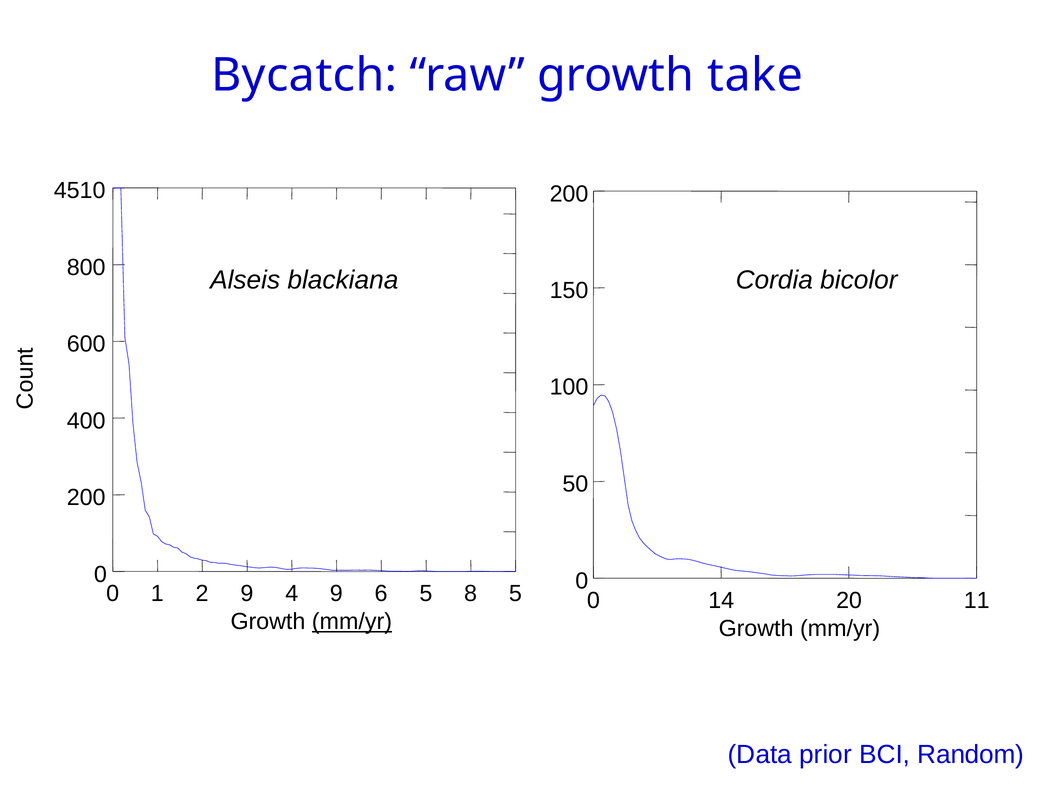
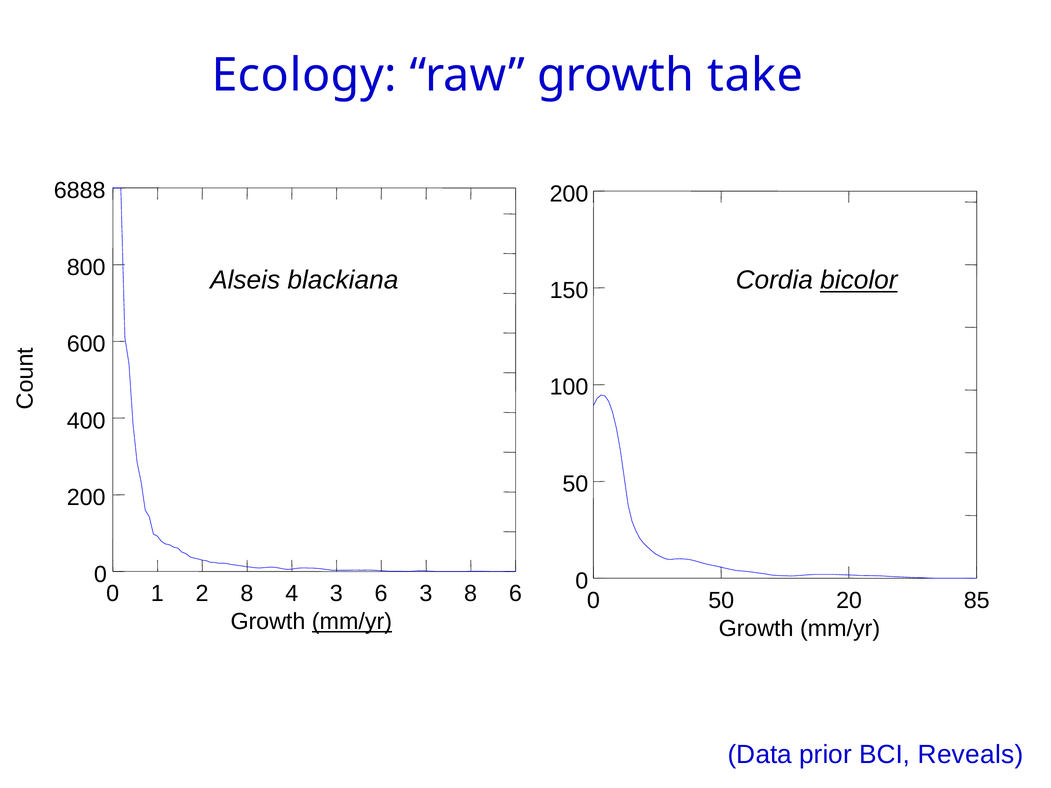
Bycatch: Bycatch -> Ecology
4510: 4510 -> 6888
bicolor underline: none -> present
2 9: 9 -> 8
4 9: 9 -> 3
6 5: 5 -> 3
8 5: 5 -> 6
14 at (721, 601): 14 -> 50
11: 11 -> 85
Random: Random -> Reveals
